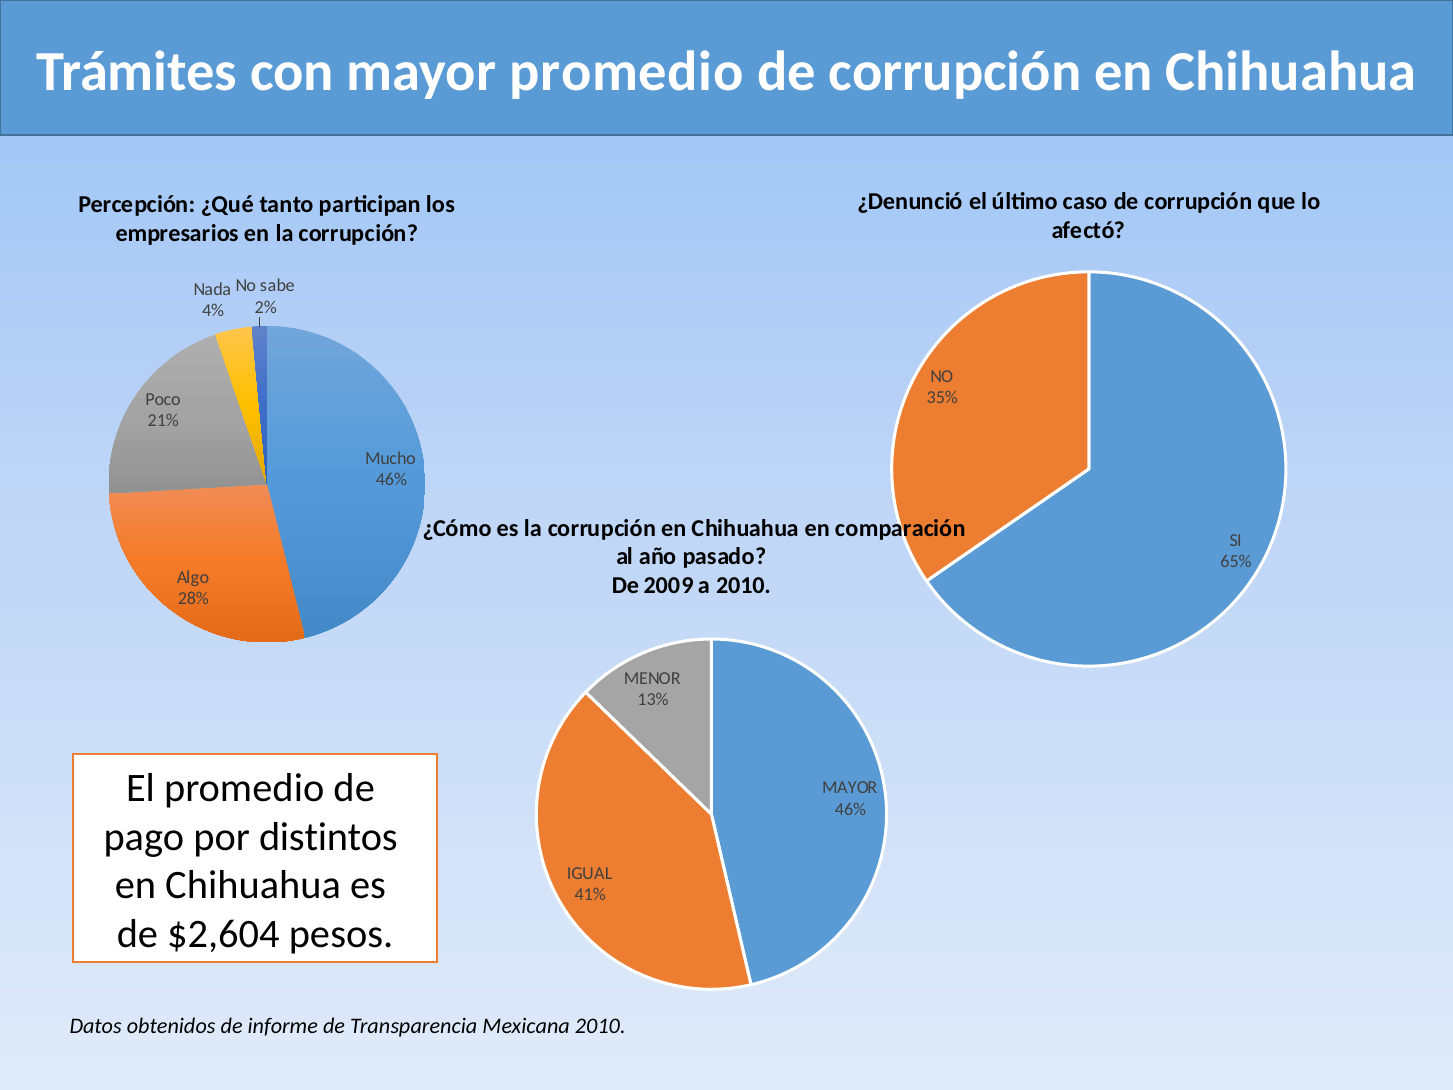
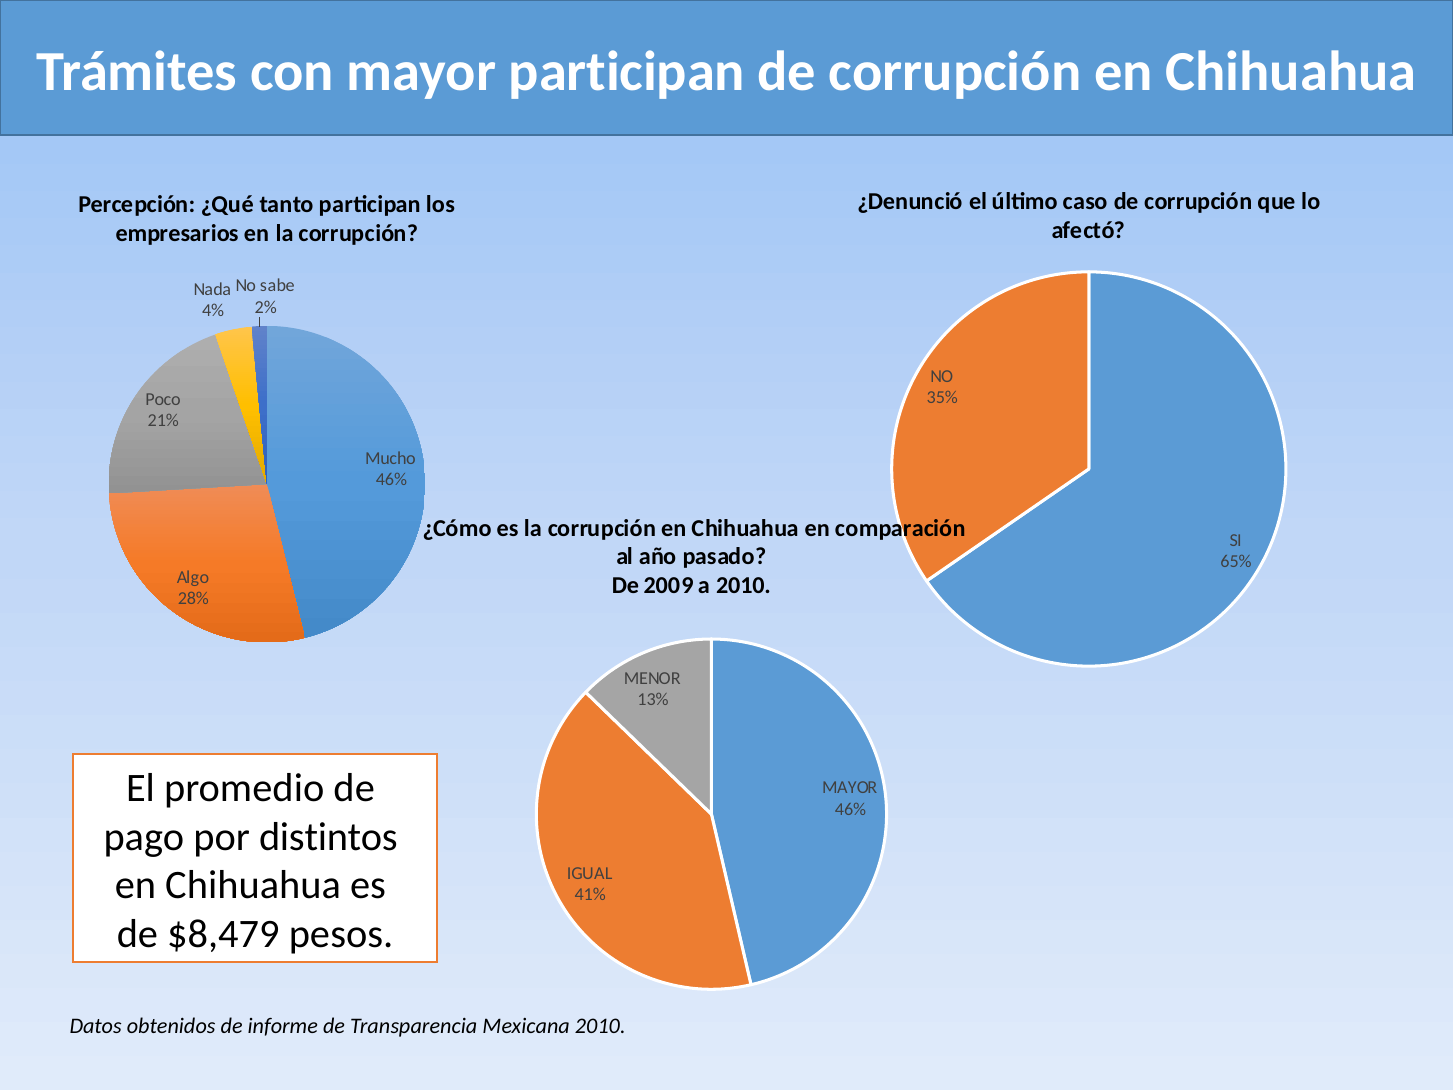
mayor promedio: promedio -> participan
$2,604: $2,604 -> $8,479
